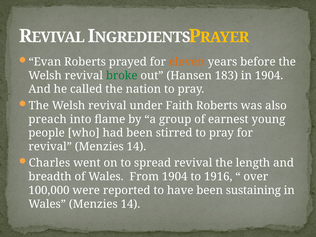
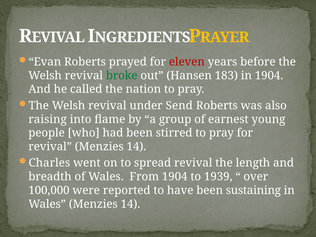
eleven colour: orange -> red
Faith: Faith -> Send
preach: preach -> raising
1916: 1916 -> 1939
